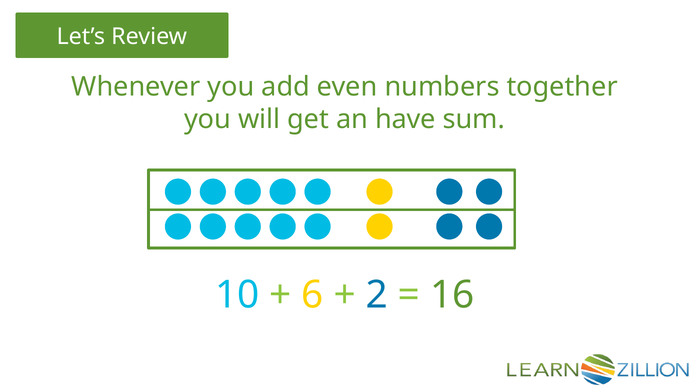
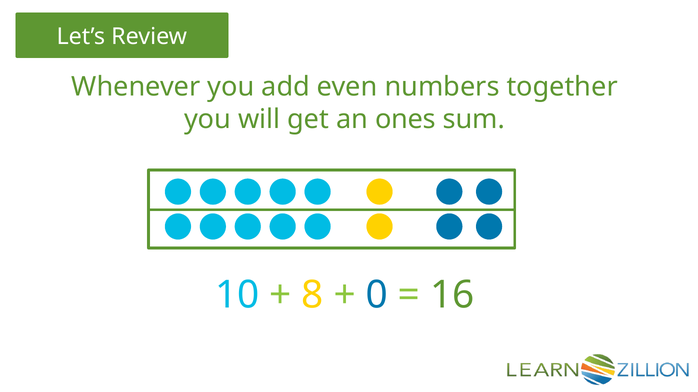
have: have -> ones
6: 6 -> 8
2: 2 -> 0
